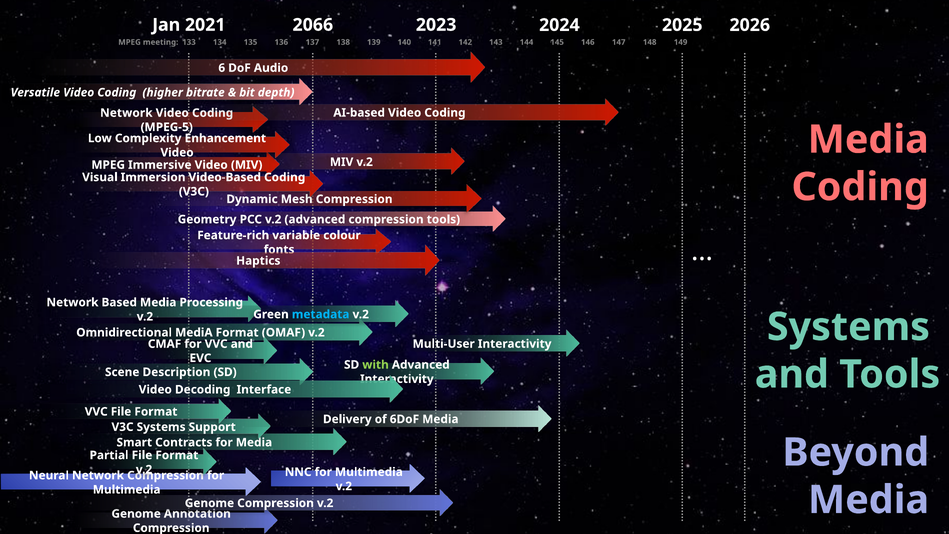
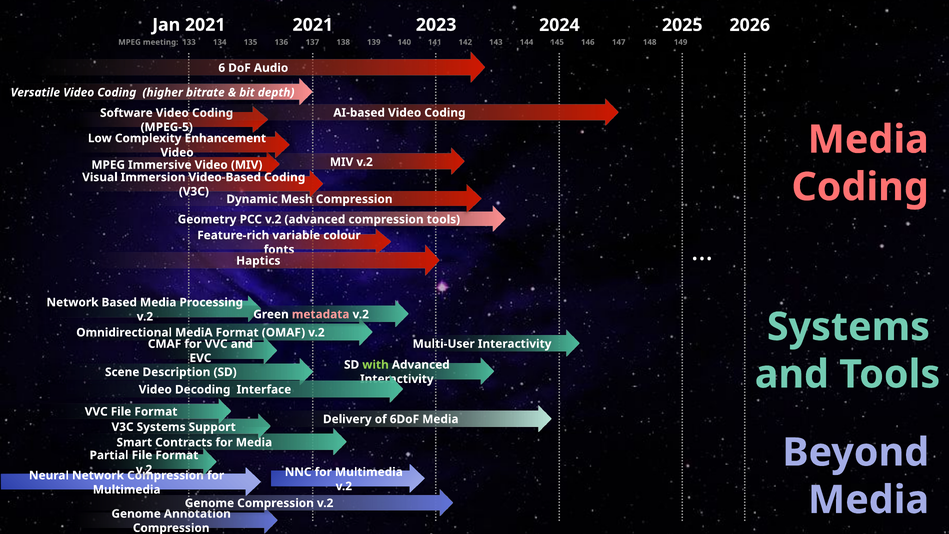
2066 at (313, 25): 2066 -> 2021
Network at (126, 113): Network -> Software
metadata colour: light blue -> pink
